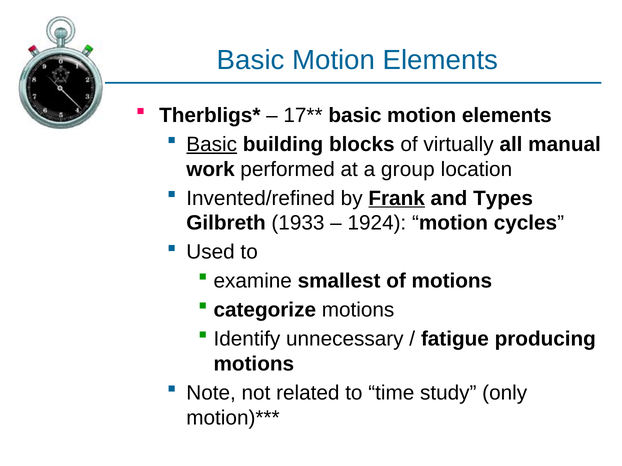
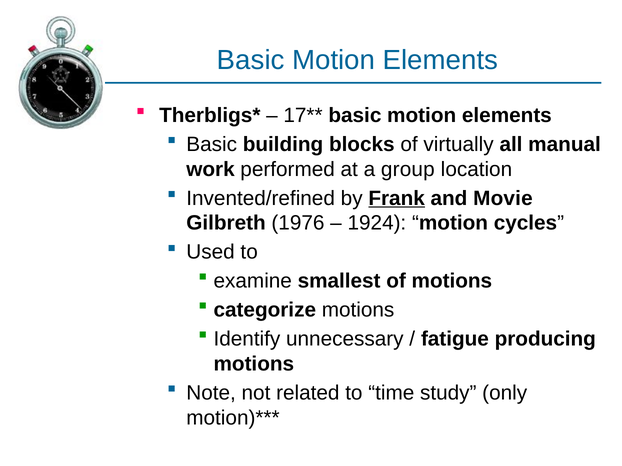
Basic at (212, 145) underline: present -> none
Types: Types -> Movie
1933: 1933 -> 1976
